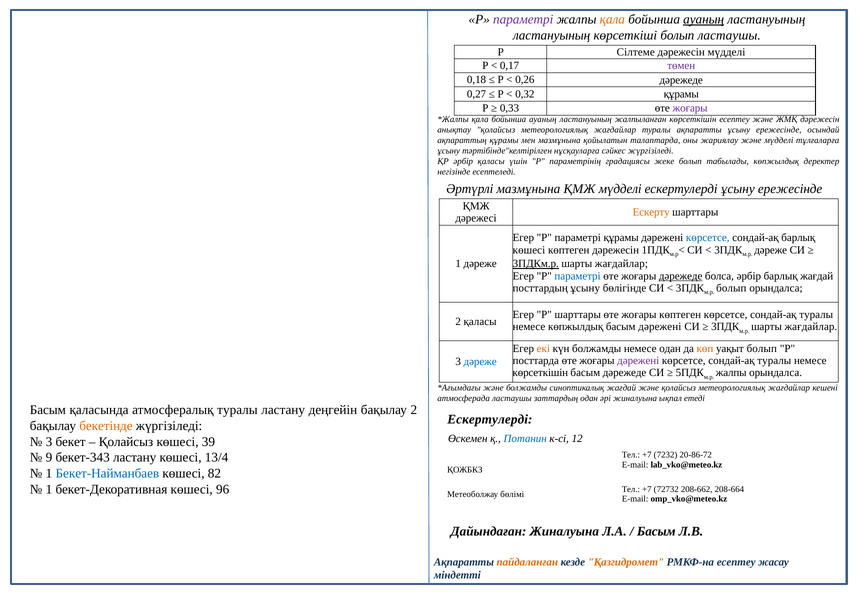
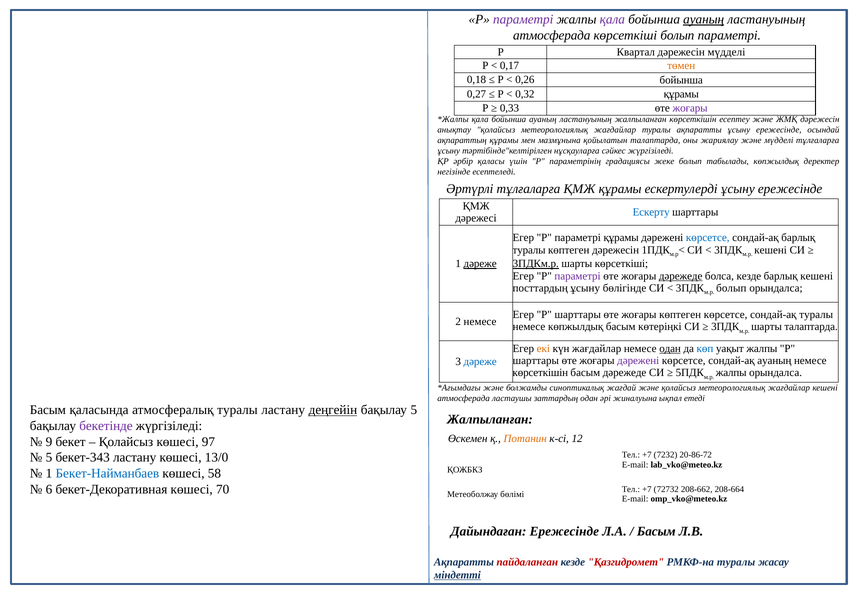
қала at (612, 19) colour: orange -> purple
ластануының at (552, 35): ластануының -> атмосферада
болып ластаушы: ластаушы -> параметрі
Сілтеме: Сілтеме -> Квартал
төмен colour: purple -> orange
0,26 дәрежеде: дәрежеде -> бойынша
Әртүрлі мазмұнына: мазмұнына -> тұлғаларға
ҚМЖ мүдделі: мүдделі -> құрамы
Ескерту colour: orange -> blue
көшесі at (529, 250): көшесі -> туралы
дәреже at (771, 250): дәреже -> кешені
дәреже at (480, 264) underline: none -> present
жағдайлар at (621, 264): жағдайлар -> көрсеткіші
параметрі at (578, 276) colour: blue -> purple
болса әрбір: әрбір -> кезде
барлық жағдай: жағдай -> кешені
2 қаласы: қаласы -> немесе
басым дәрежені: дәрежені -> көтеріңкі
жағдайлар at (811, 327): жағдайлар -> талаптарда
күн болжамды: болжамды -> жағдайлар
одан at (670, 348) underline: none -> present
көп colour: orange -> blue
уақыт болып: болып -> жалпы
посттарда at (536, 361): посттарда -> шарттары
туралы at (774, 361): туралы -> ауаның
деңгейін underline: none -> present
бақылау 2: 2 -> 5
Ескертулерді at (490, 419): Ескертулерді -> Жалпыланған
бекетінде colour: orange -> purple
Потанин colour: blue -> orange
3 at (49, 442): 3 -> 9
39: 39 -> 97
9 at (49, 458): 9 -> 5
13/4: 13/4 -> 13/0
82: 82 -> 58
1 at (49, 489): 1 -> 6
96: 96 -> 70
Дайындаған Жиналуына: Жиналуына -> Ережесінде
пайдаланған colour: orange -> red
Қазгидромет colour: orange -> red
РМКФ-на есептеу: есептеу -> туралы
міндетті underline: none -> present
